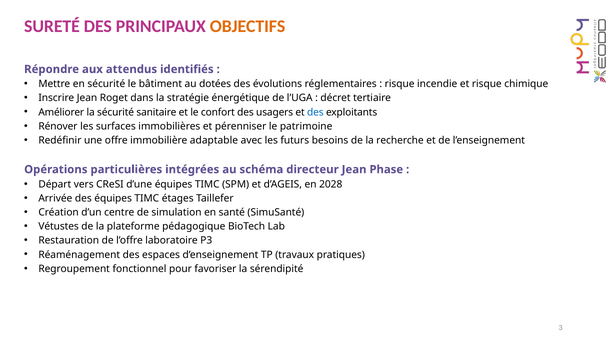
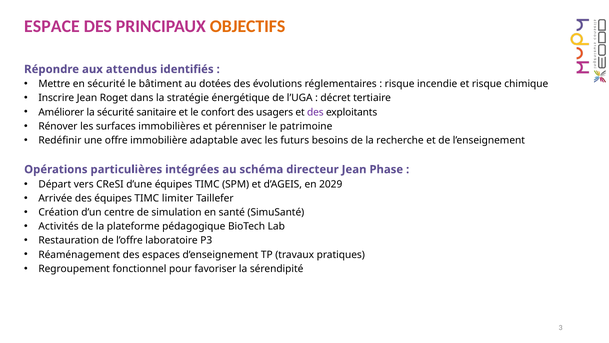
SURETÉ: SURETÉ -> ESPACE
des at (315, 112) colour: blue -> purple
2028: 2028 -> 2029
étages: étages -> limiter
Vétustes: Vétustes -> Activités
